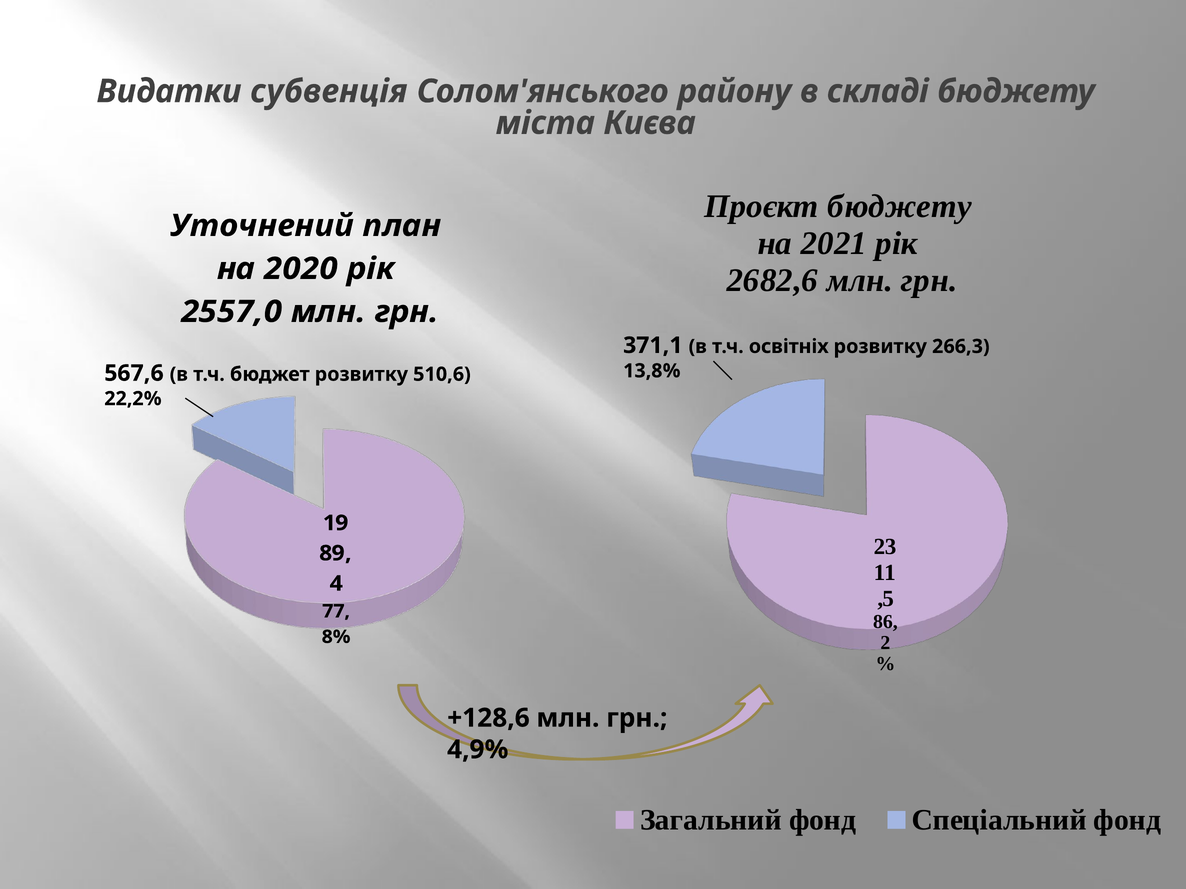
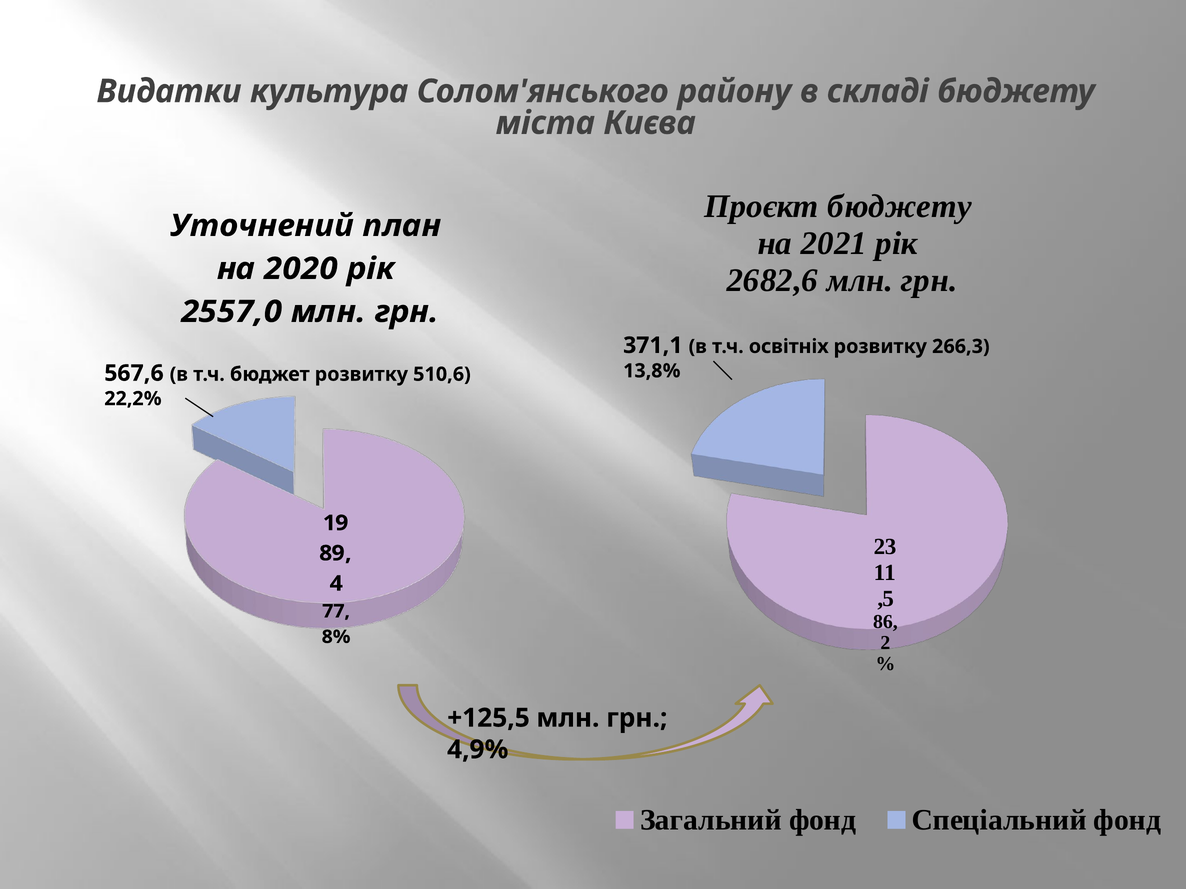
субвенція: субвенція -> культура
+128,6: +128,6 -> +125,5
